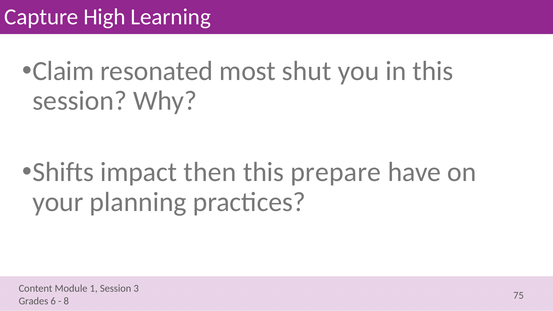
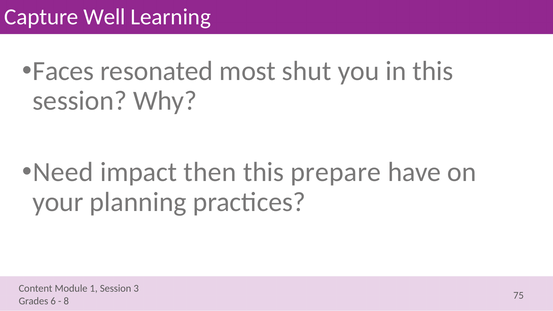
High: High -> Well
Claim: Claim -> Faces
Shifts: Shifts -> Need
